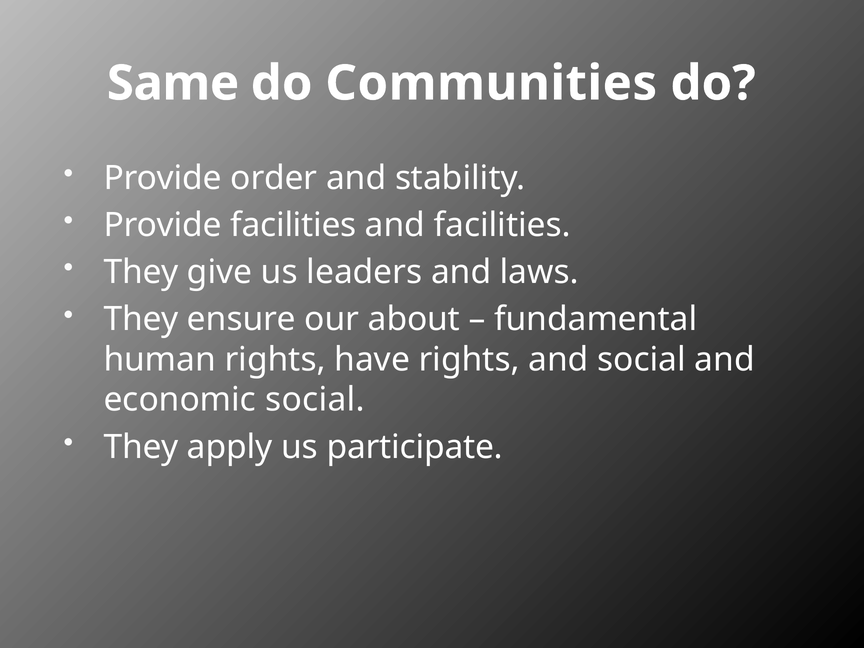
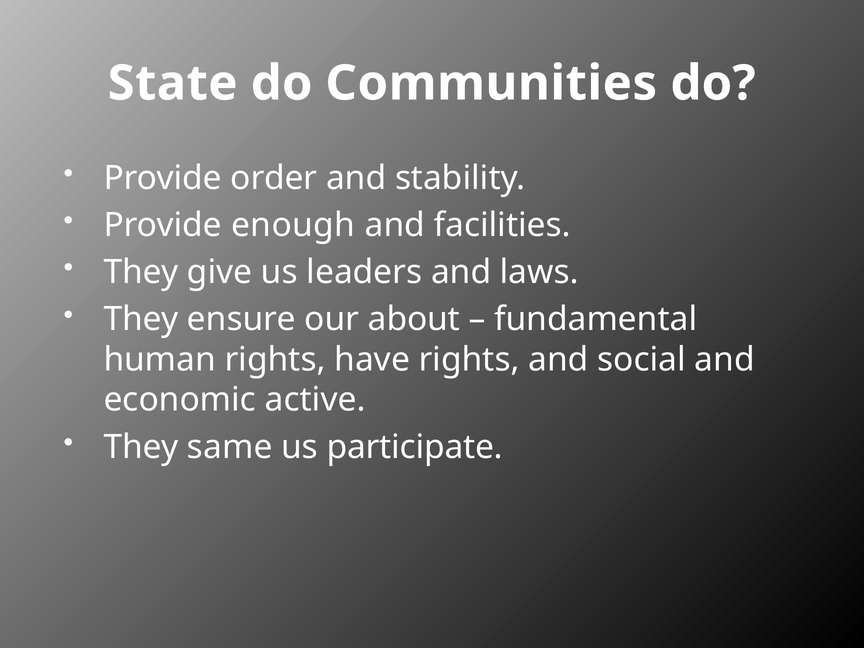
Same: Same -> State
Provide facilities: facilities -> enough
economic social: social -> active
apply: apply -> same
